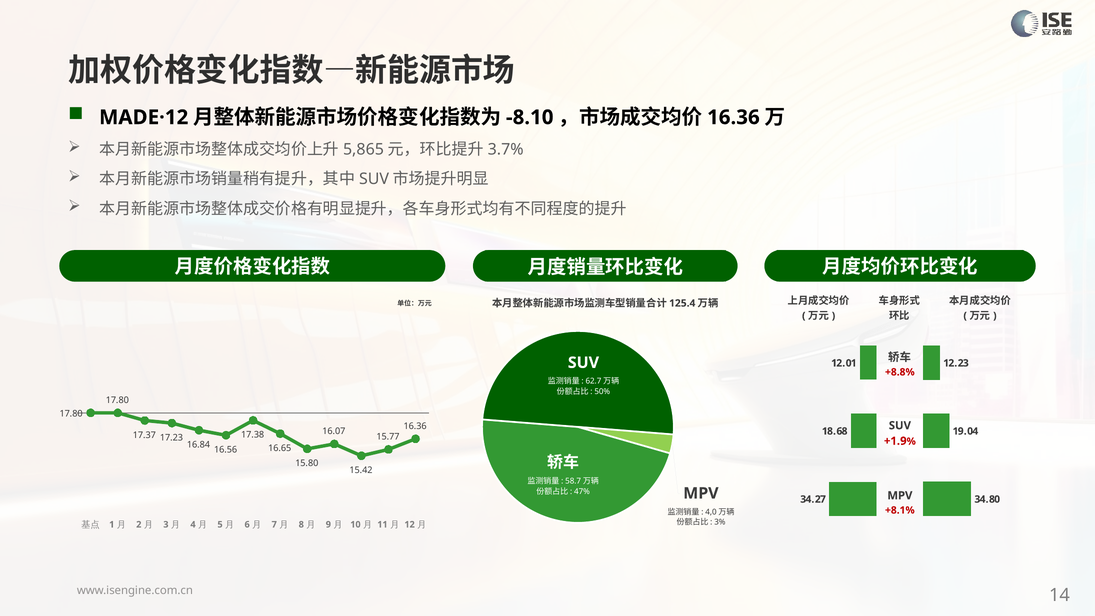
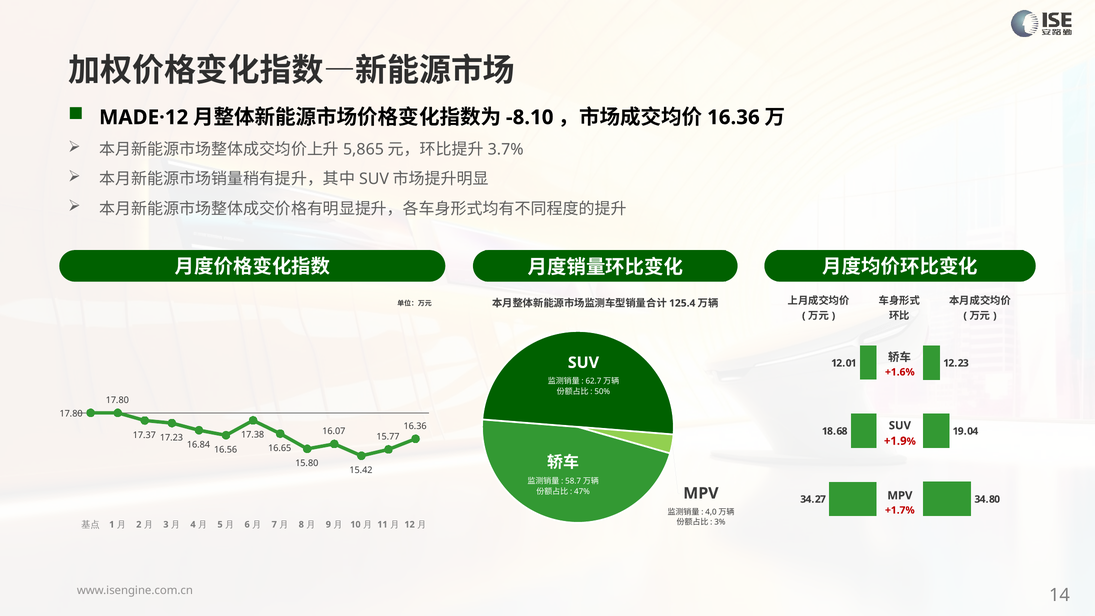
+8.8%: +8.8% -> +1.6%
+8.1%: +8.1% -> +1.7%
